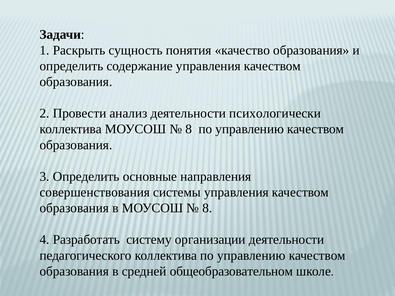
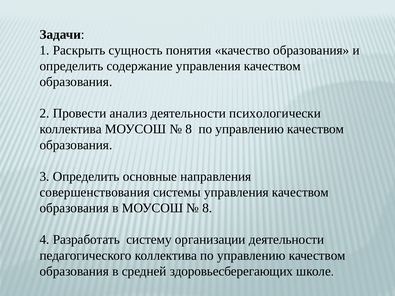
общеобразовательном: общеобразовательном -> здоровьесберегающих
